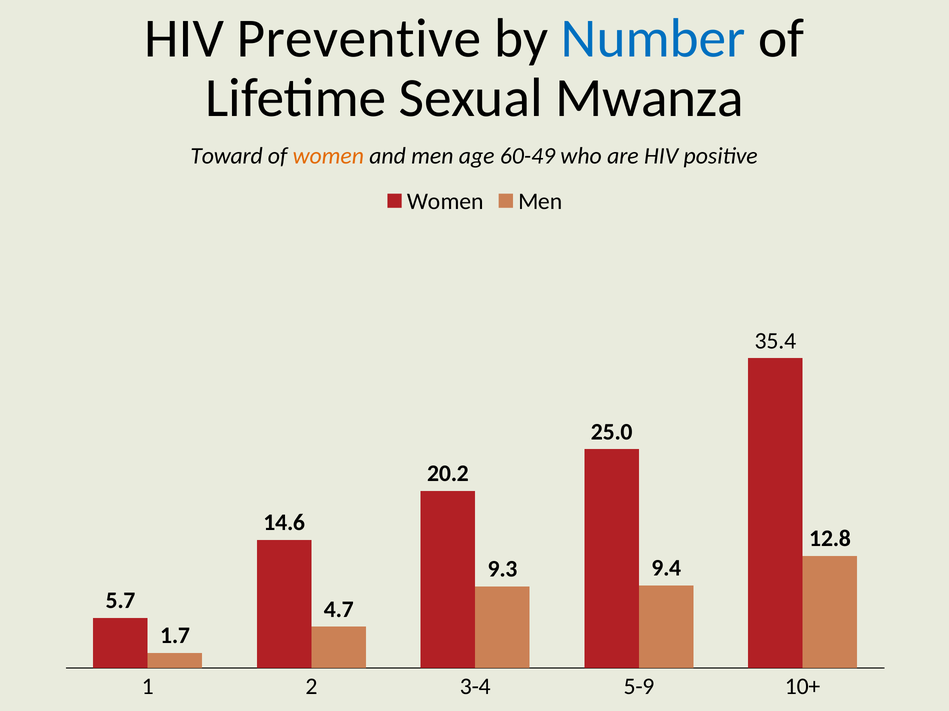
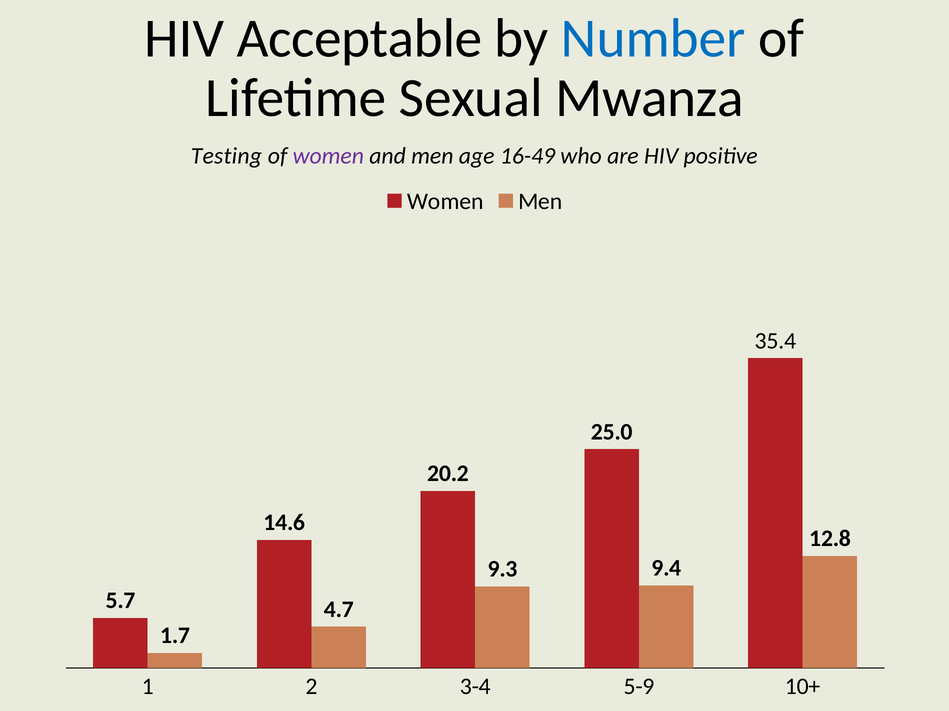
Preventive: Preventive -> Acceptable
Toward: Toward -> Testing
women at (328, 156) colour: orange -> purple
60-49: 60-49 -> 16-49
